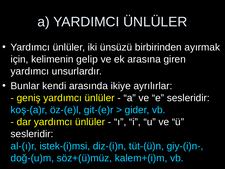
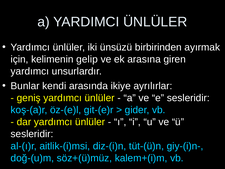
istek-(i)msi: istek-(i)msi -> aitlik-(i)msi
